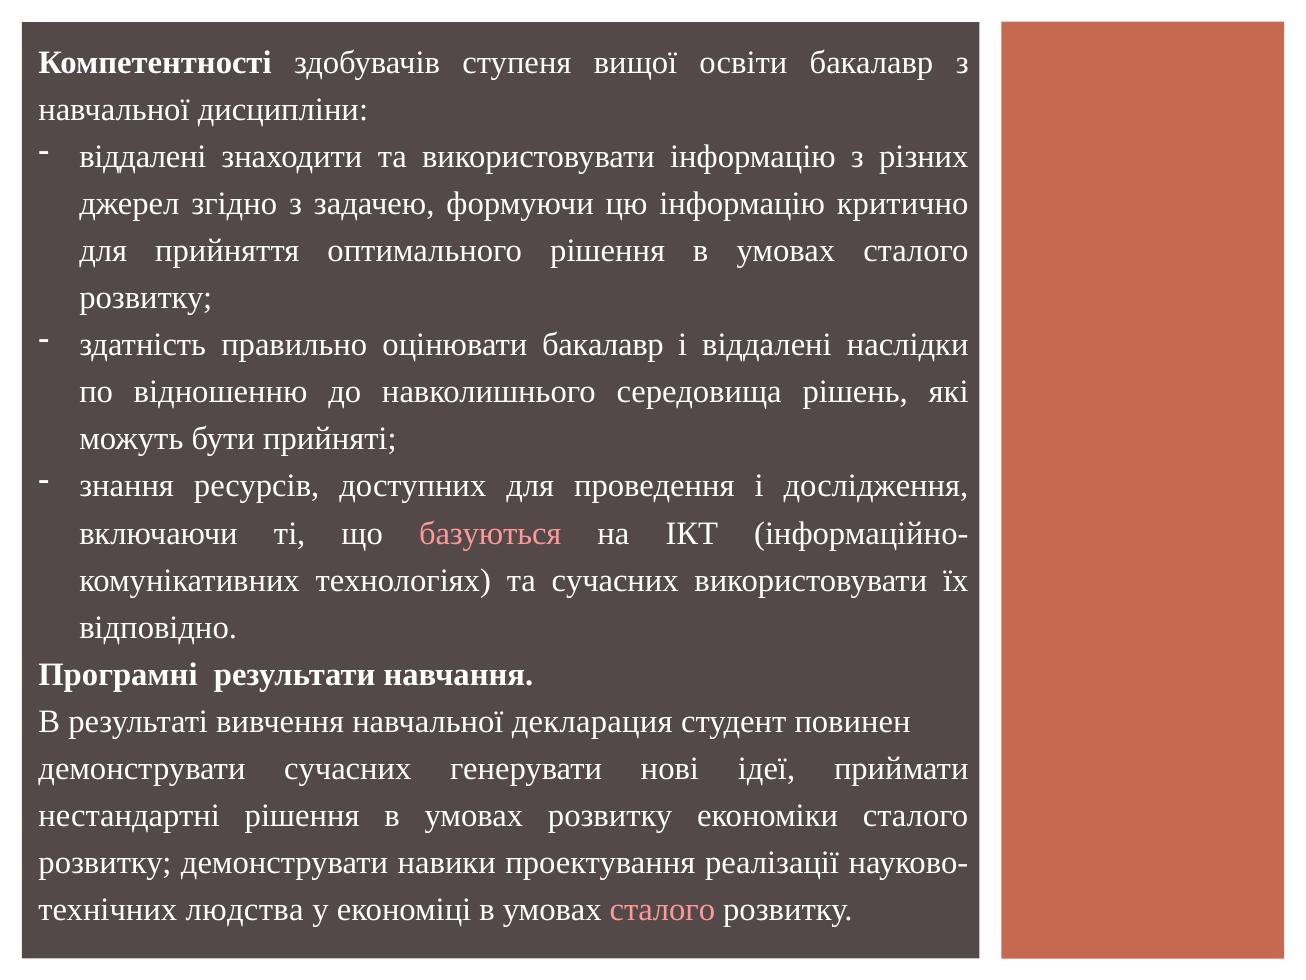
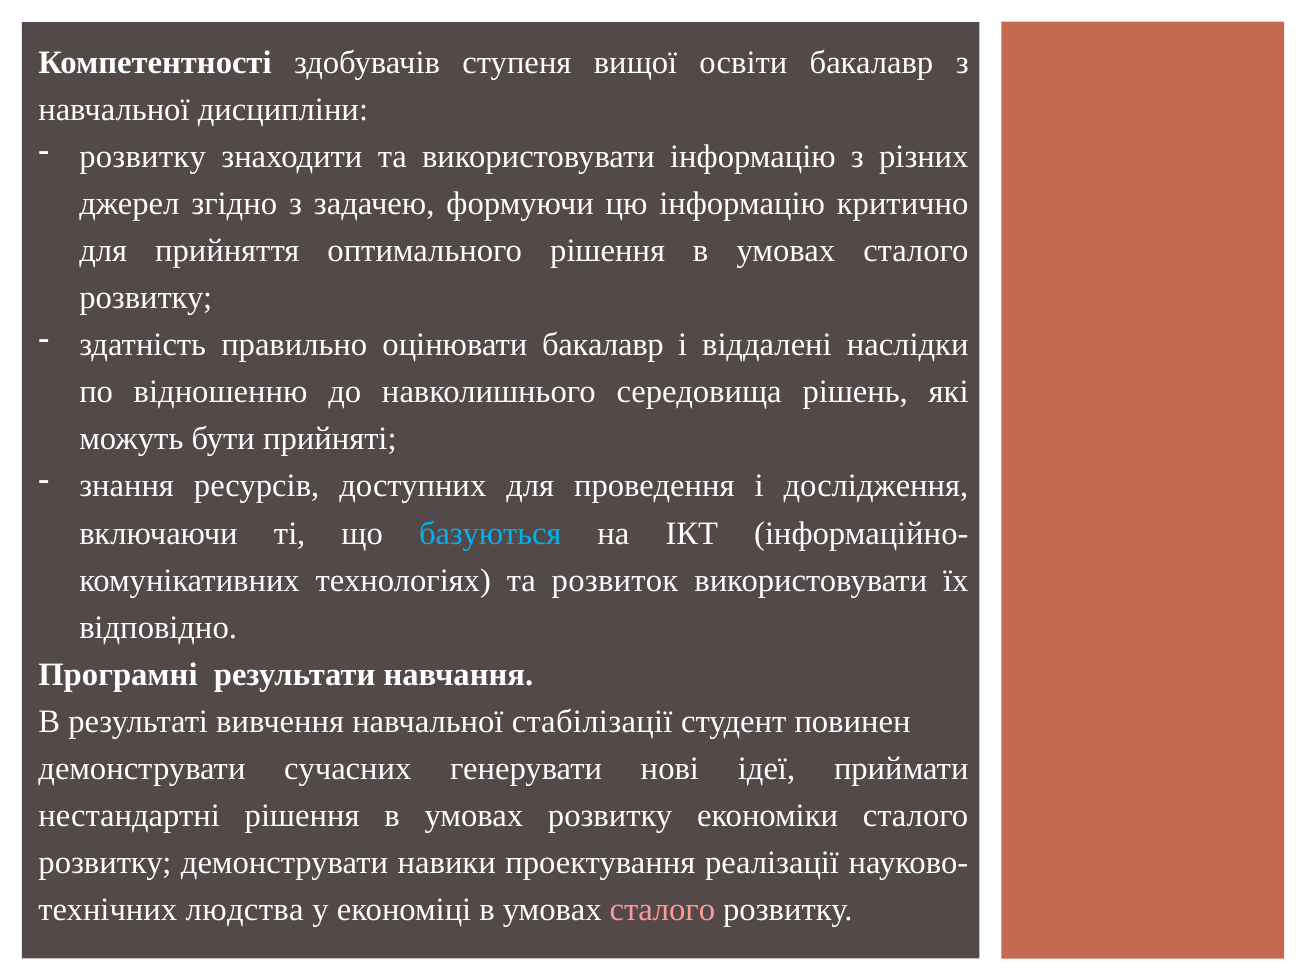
віддалені at (143, 157): віддалені -> розвитку
базуються colour: pink -> light blue
та сучасних: сучасних -> розвиток
декларация: декларация -> стабілізації
